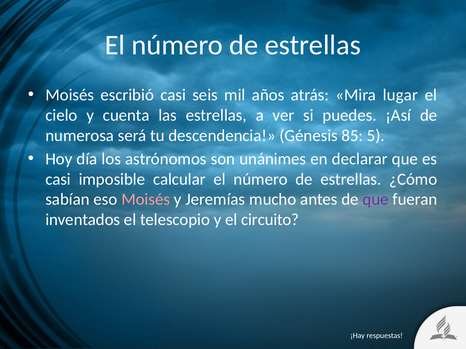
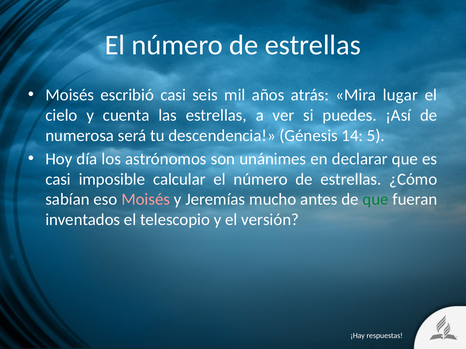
85: 85 -> 14
que at (376, 200) colour: purple -> green
circuito: circuito -> versión
